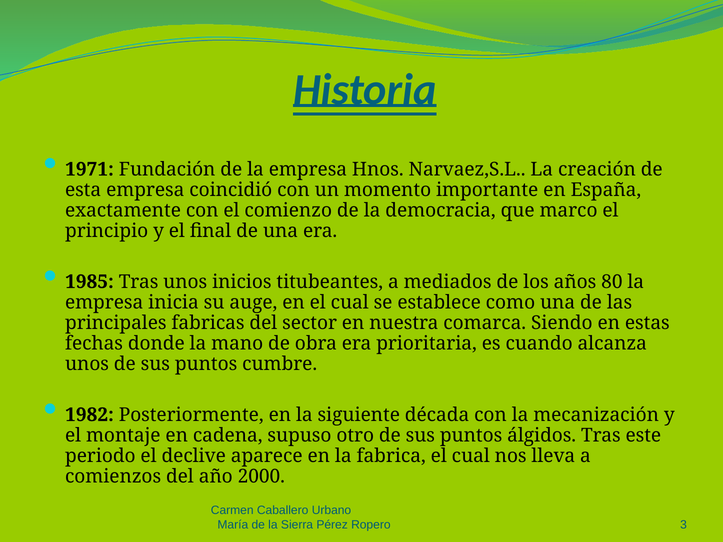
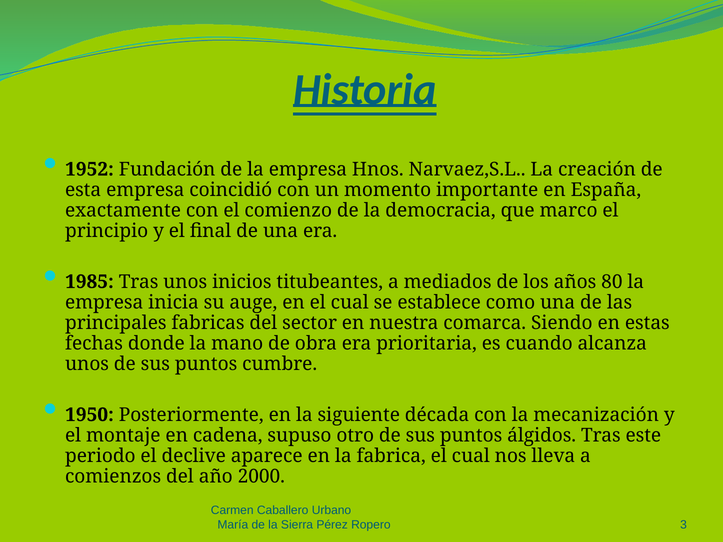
1971: 1971 -> 1952
1982: 1982 -> 1950
